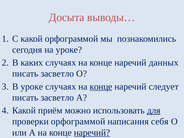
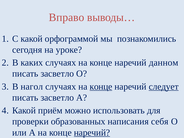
Досыта: Досыта -> Вправо
данных: данных -> данном
В уроке: уроке -> нагол
следует underline: none -> present
для underline: present -> none
проверки орфограммой: орфограммой -> образованных
